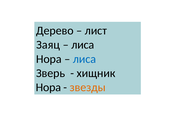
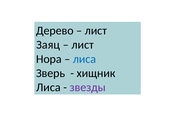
лиса at (83, 45): лиса -> лист
Нора at (48, 88): Нора -> Лиса
звезды colour: orange -> purple
